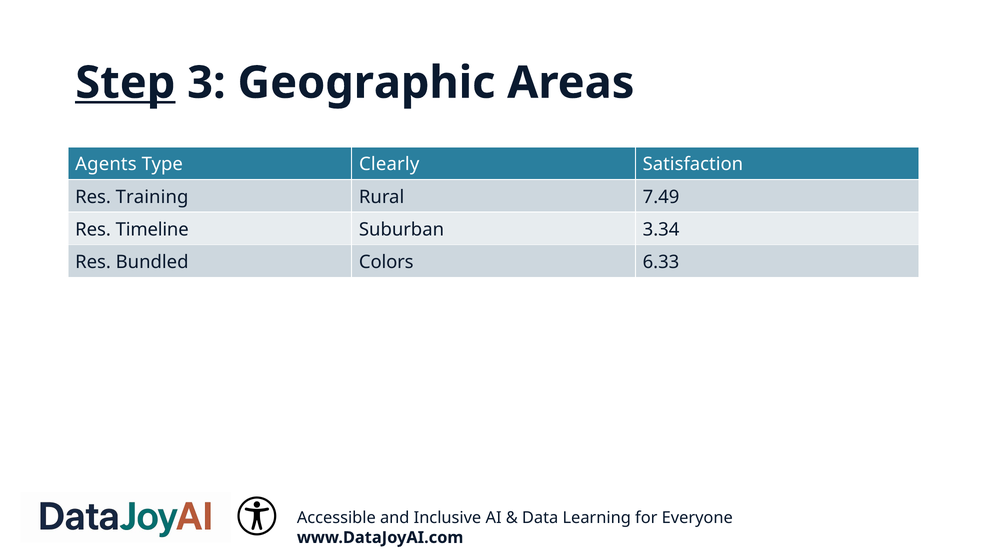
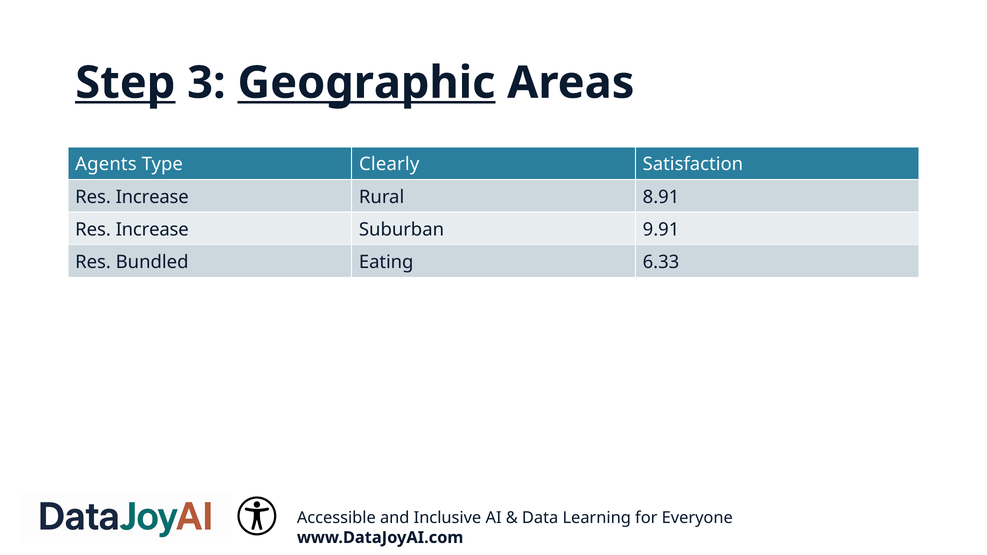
Geographic underline: none -> present
Training at (152, 197): Training -> Increase
7.49: 7.49 -> 8.91
Timeline at (152, 230): Timeline -> Increase
3.34: 3.34 -> 9.91
Colors: Colors -> Eating
